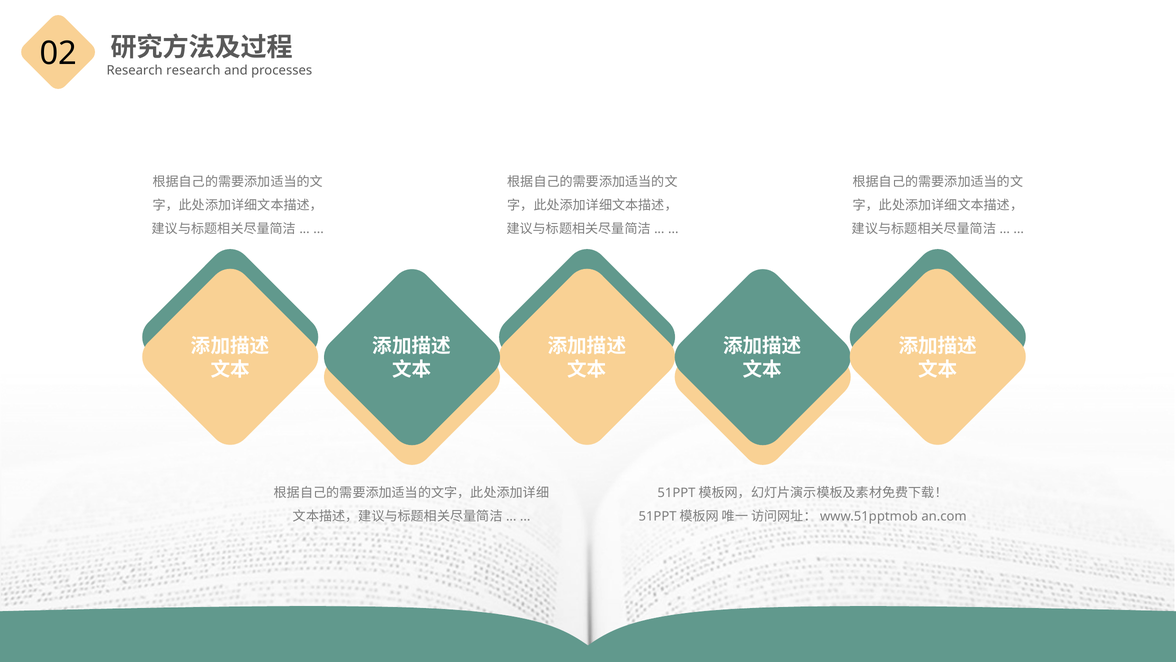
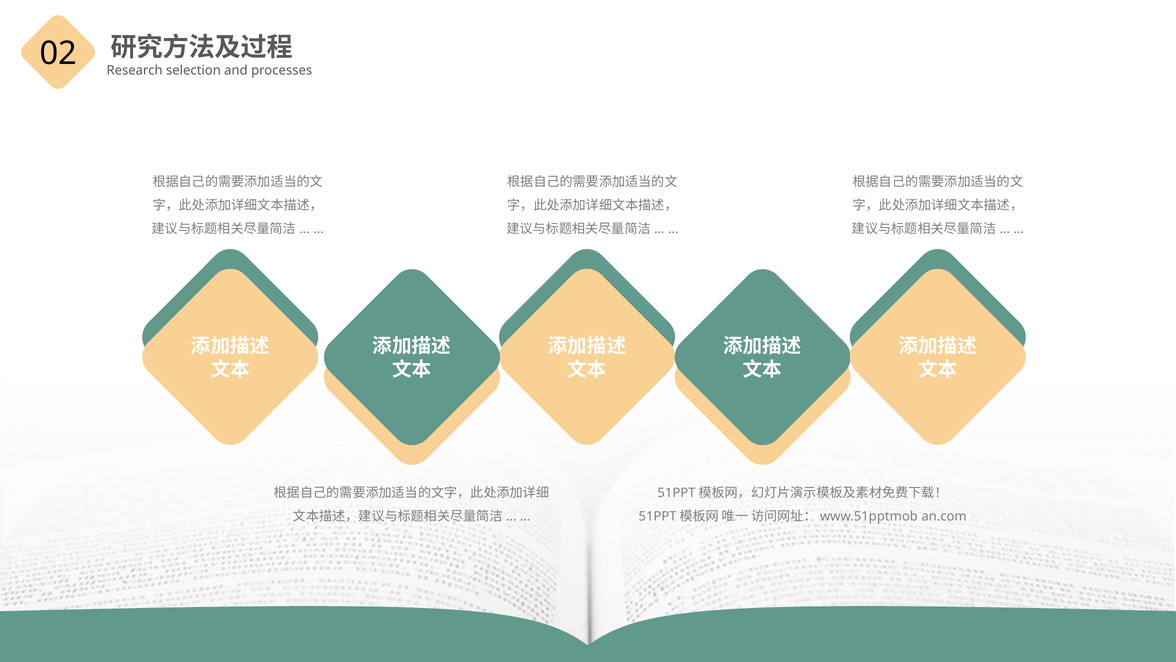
Research research: research -> selection
